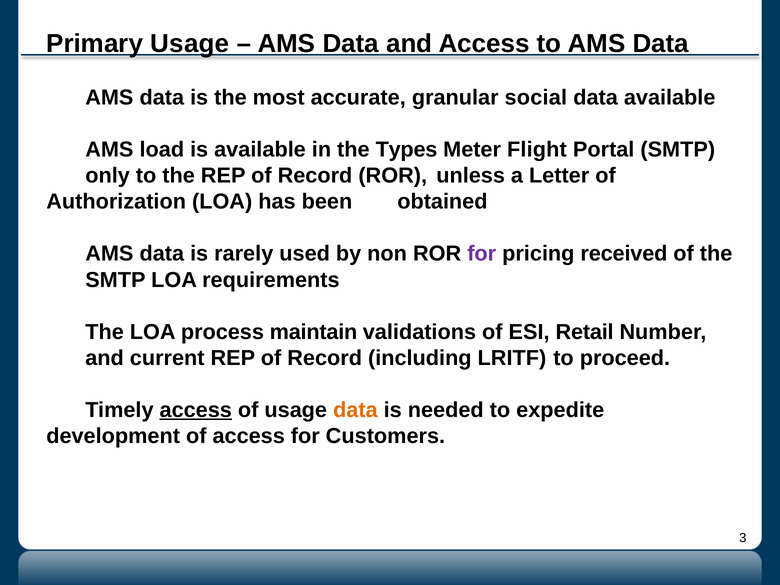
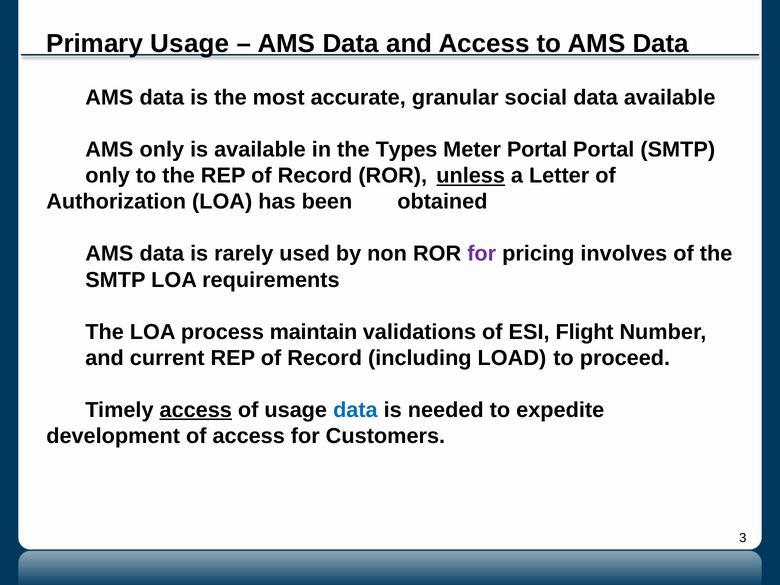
AMS load: load -> only
Meter Flight: Flight -> Portal
unless underline: none -> present
received: received -> involves
Retail: Retail -> Flight
LRITF: LRITF -> LOAD
data at (355, 410) colour: orange -> blue
